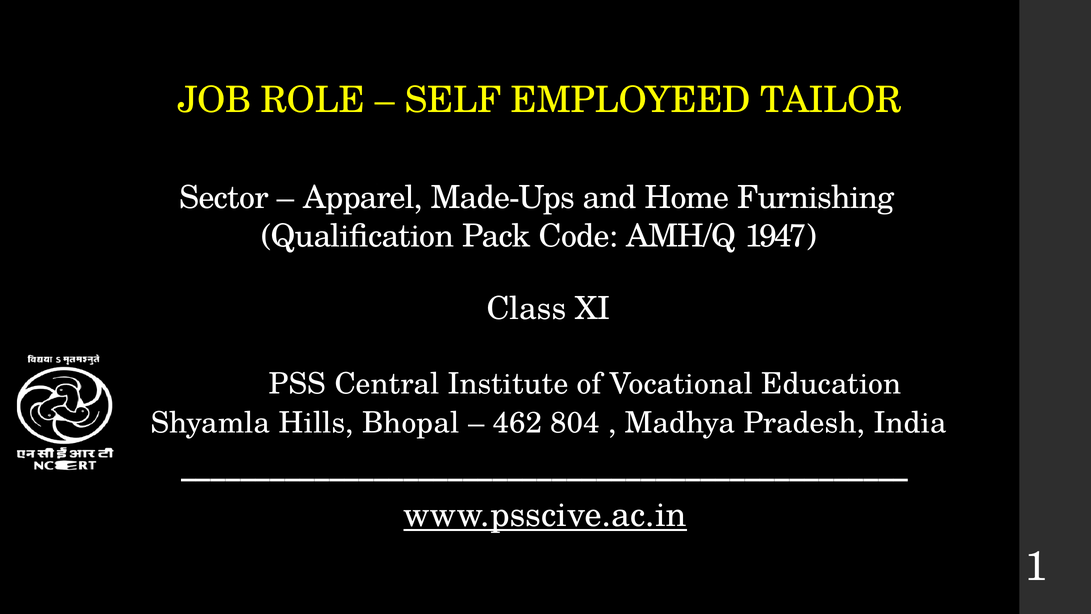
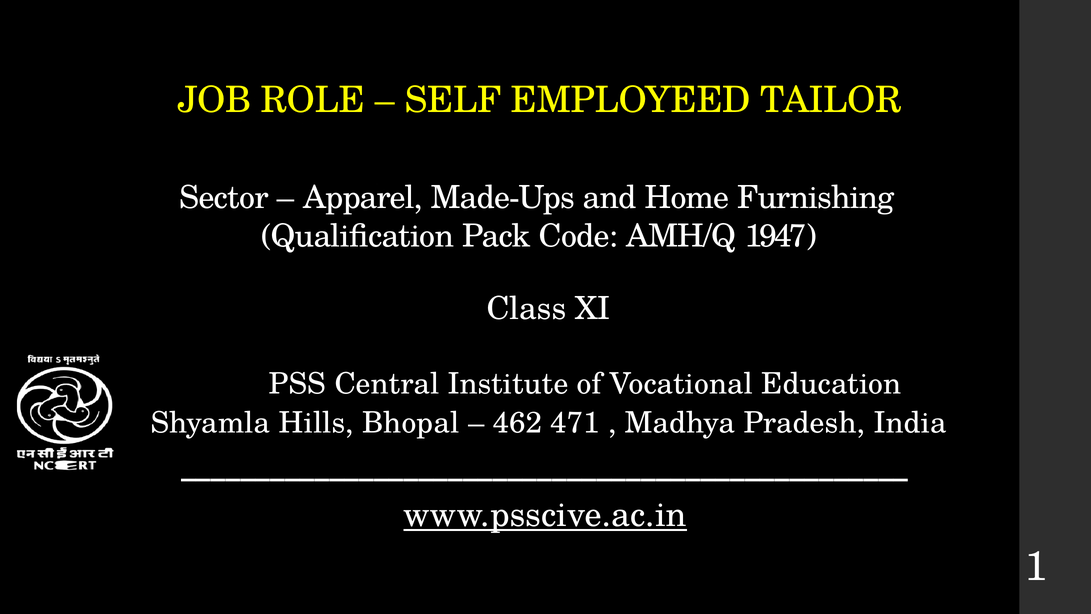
804: 804 -> 471
